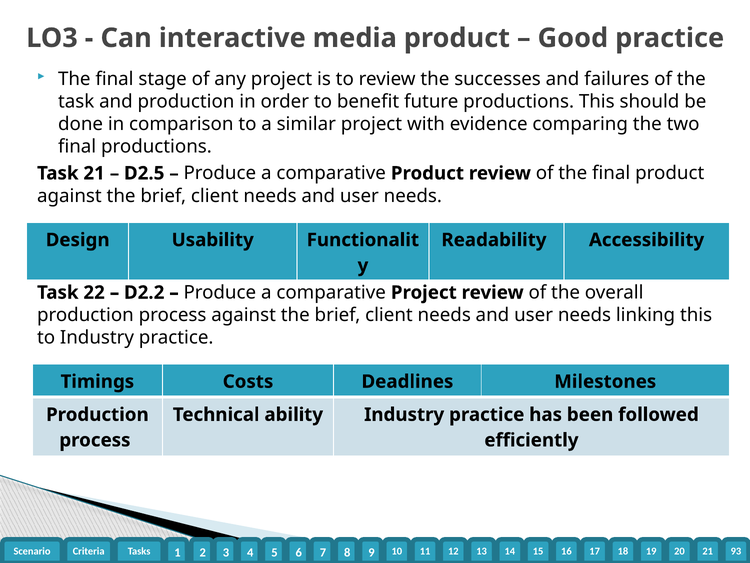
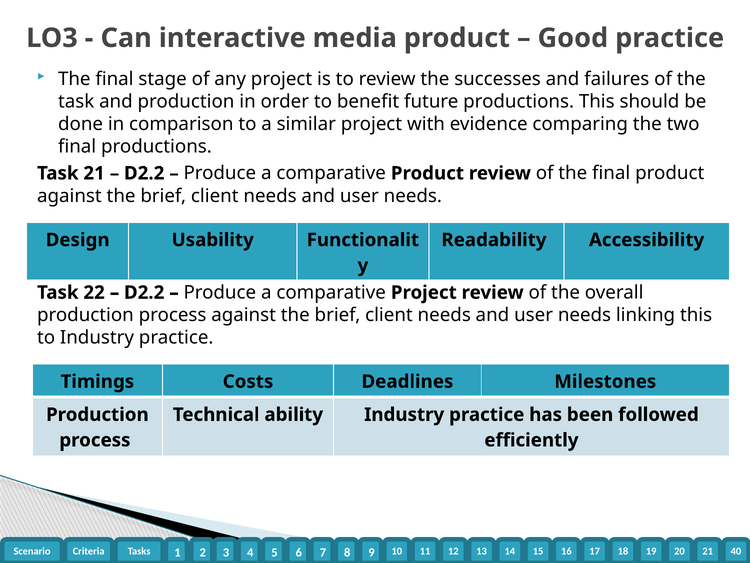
D2.5 at (144, 173): D2.5 -> D2.2
93: 93 -> 40
